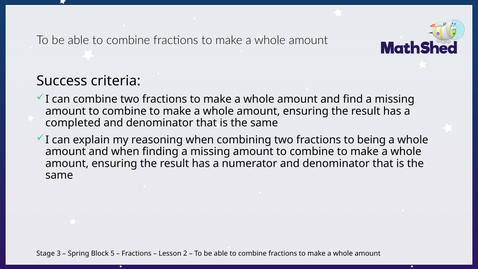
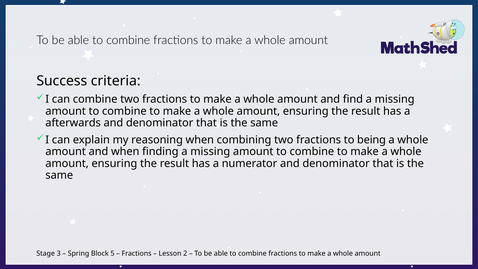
completed: completed -> afterwards
